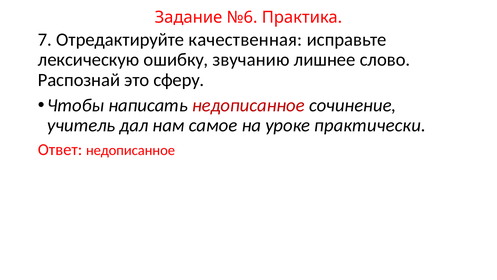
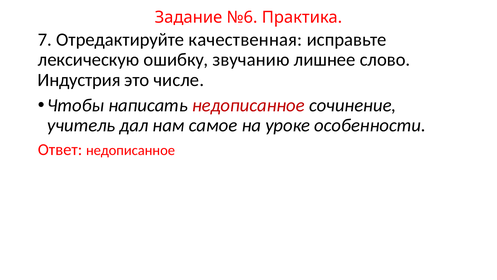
Распознай: Распознай -> Индустрия
сферу: сферу -> числе
практически: практически -> особенности
